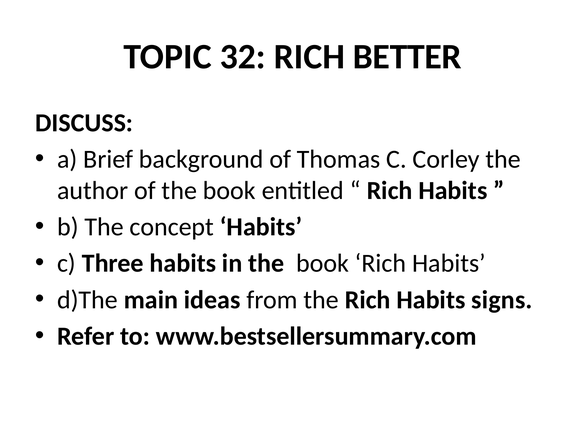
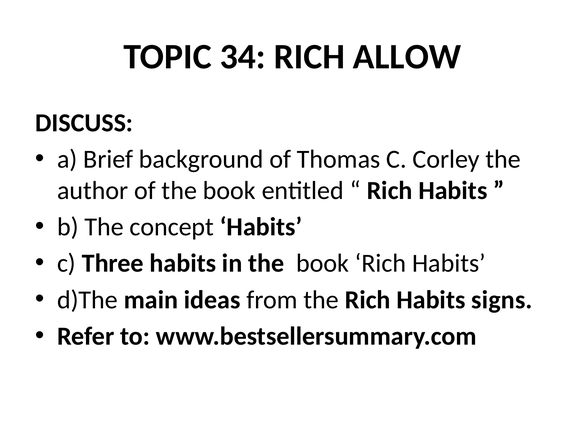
32: 32 -> 34
BETTER: BETTER -> ALLOW
